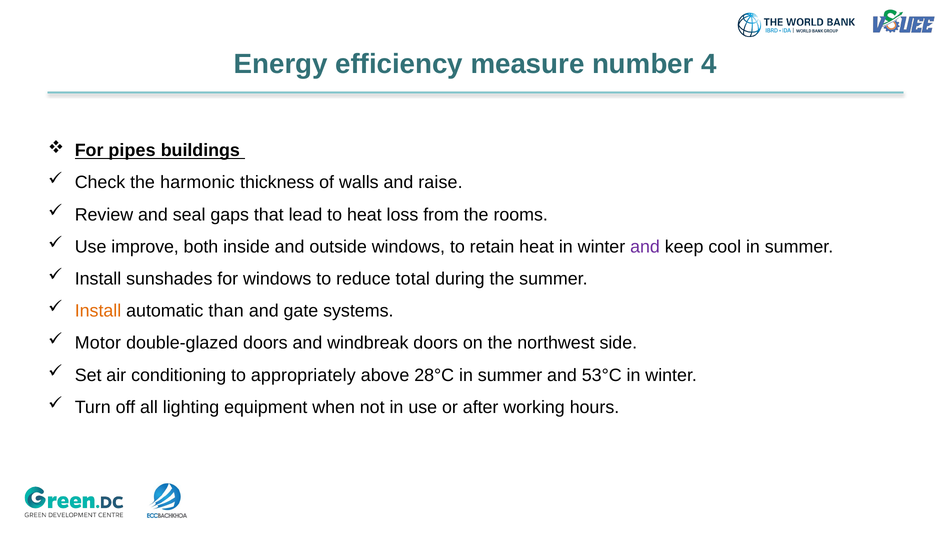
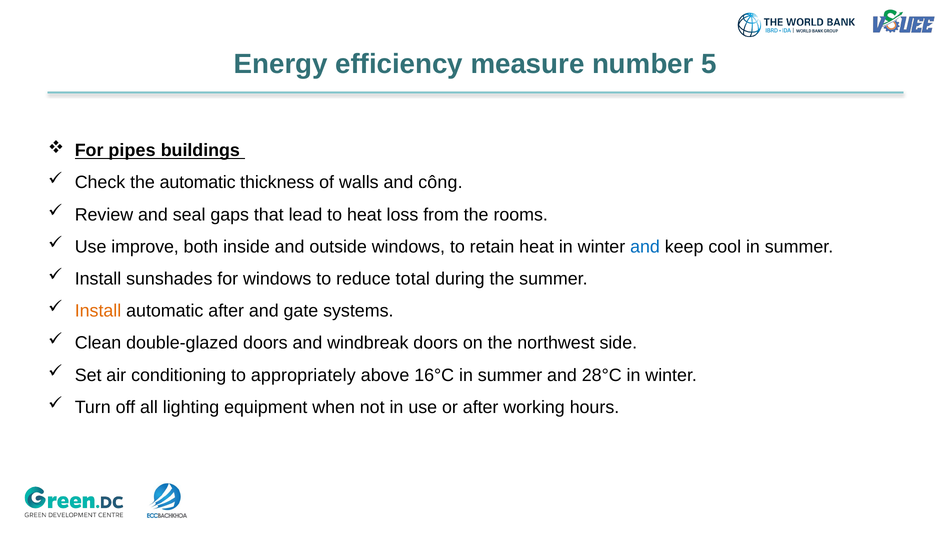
4: 4 -> 5
the harmonic: harmonic -> automatic
raise: raise -> công
and at (645, 247) colour: purple -> blue
automatic than: than -> after
Motor: Motor -> Clean
28°C: 28°C -> 16°C
53°C: 53°C -> 28°C
